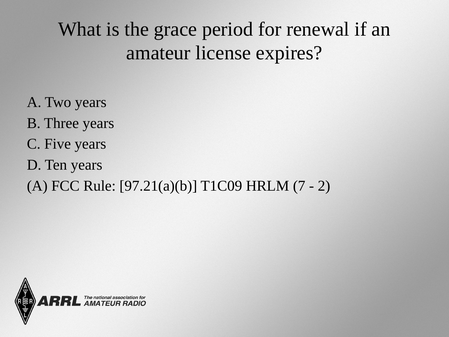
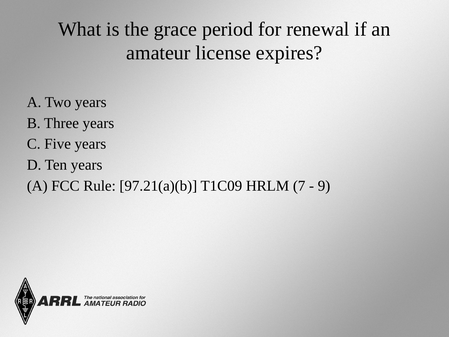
2: 2 -> 9
